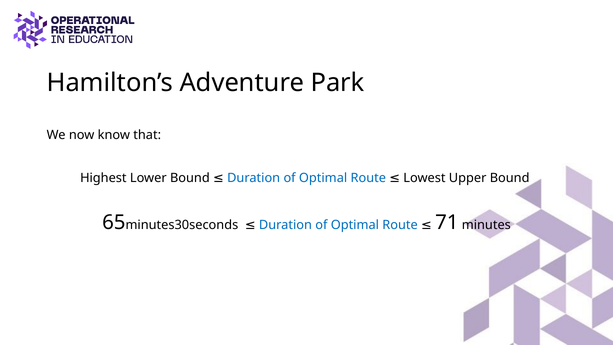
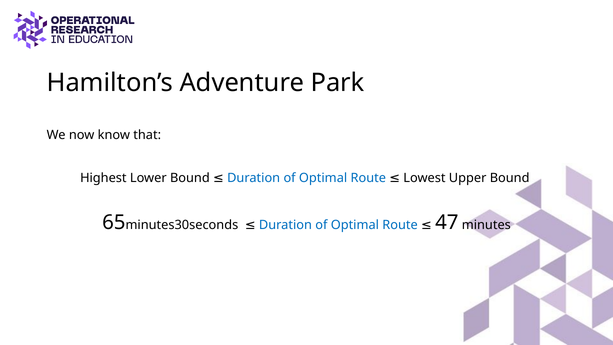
71: 71 -> 47
